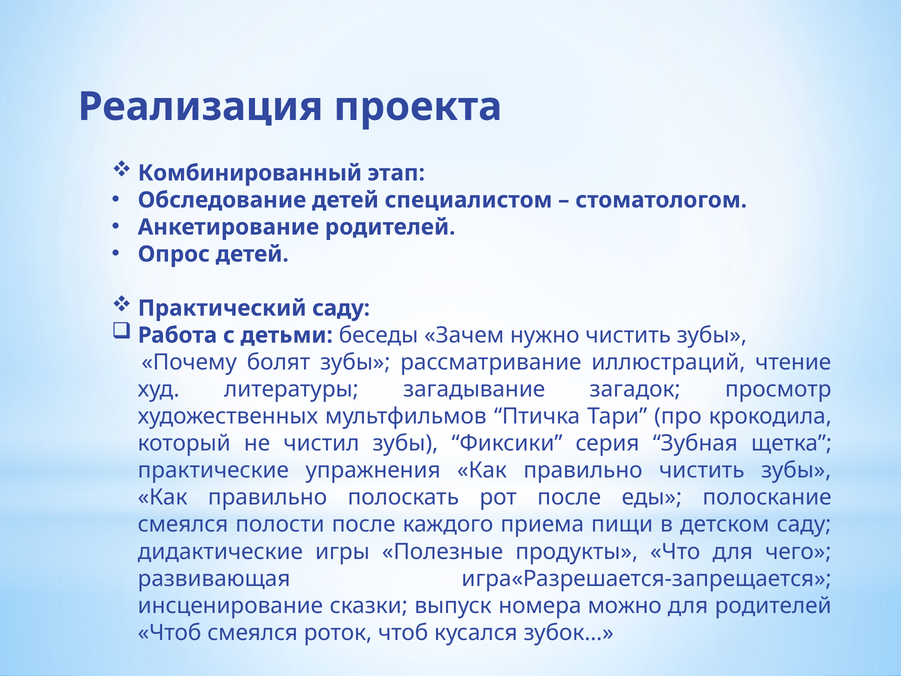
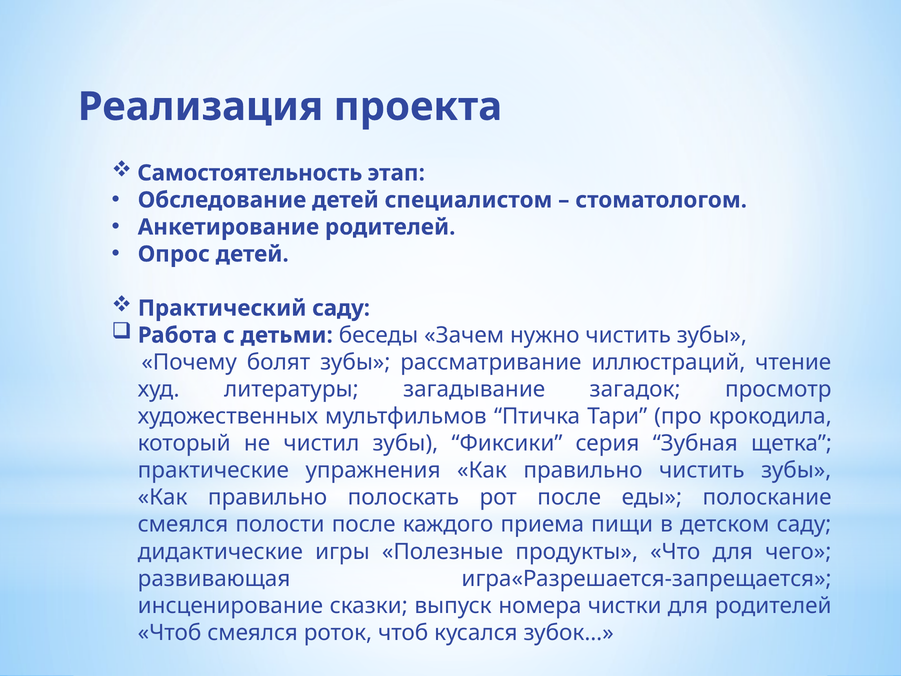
Комбинированный: Комбинированный -> Самостоятельность
можно: можно -> чистки
